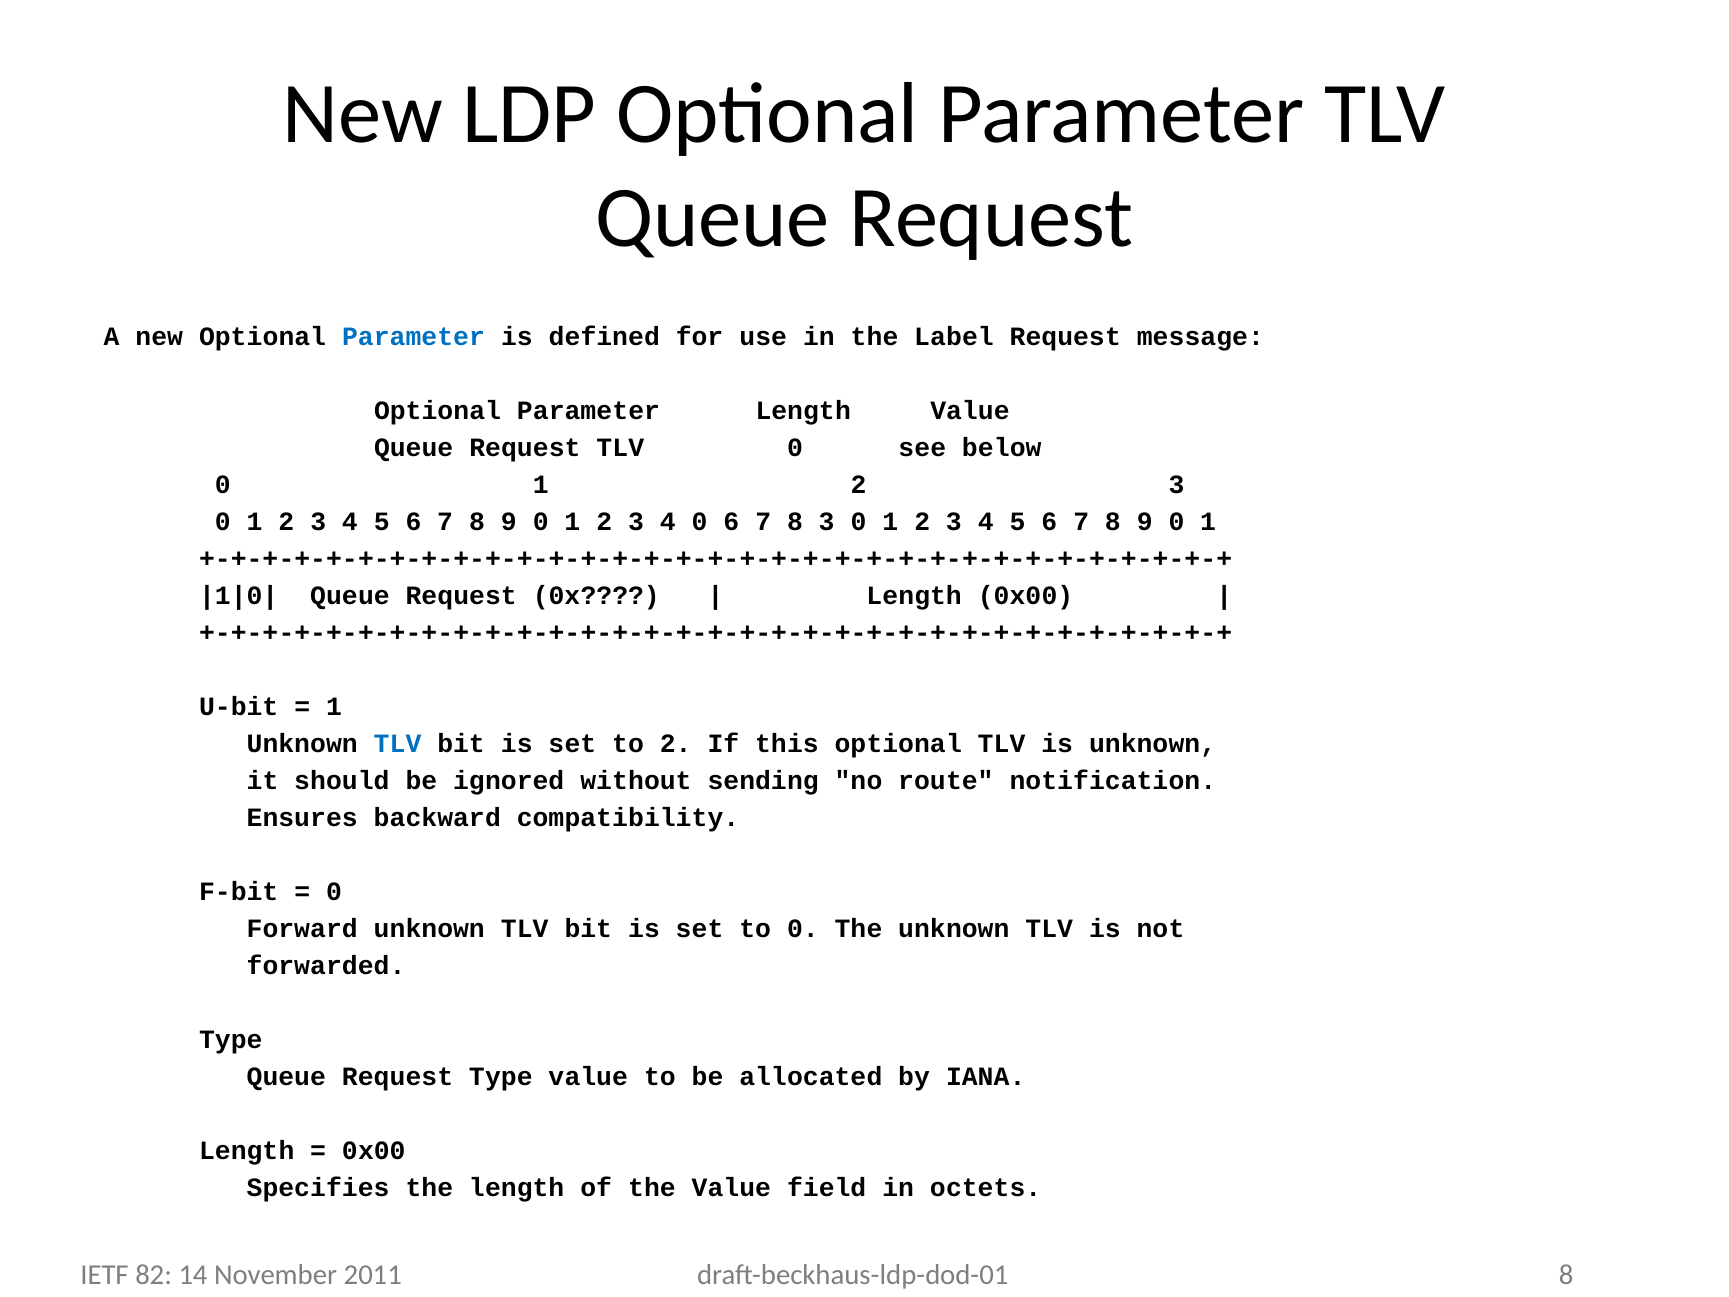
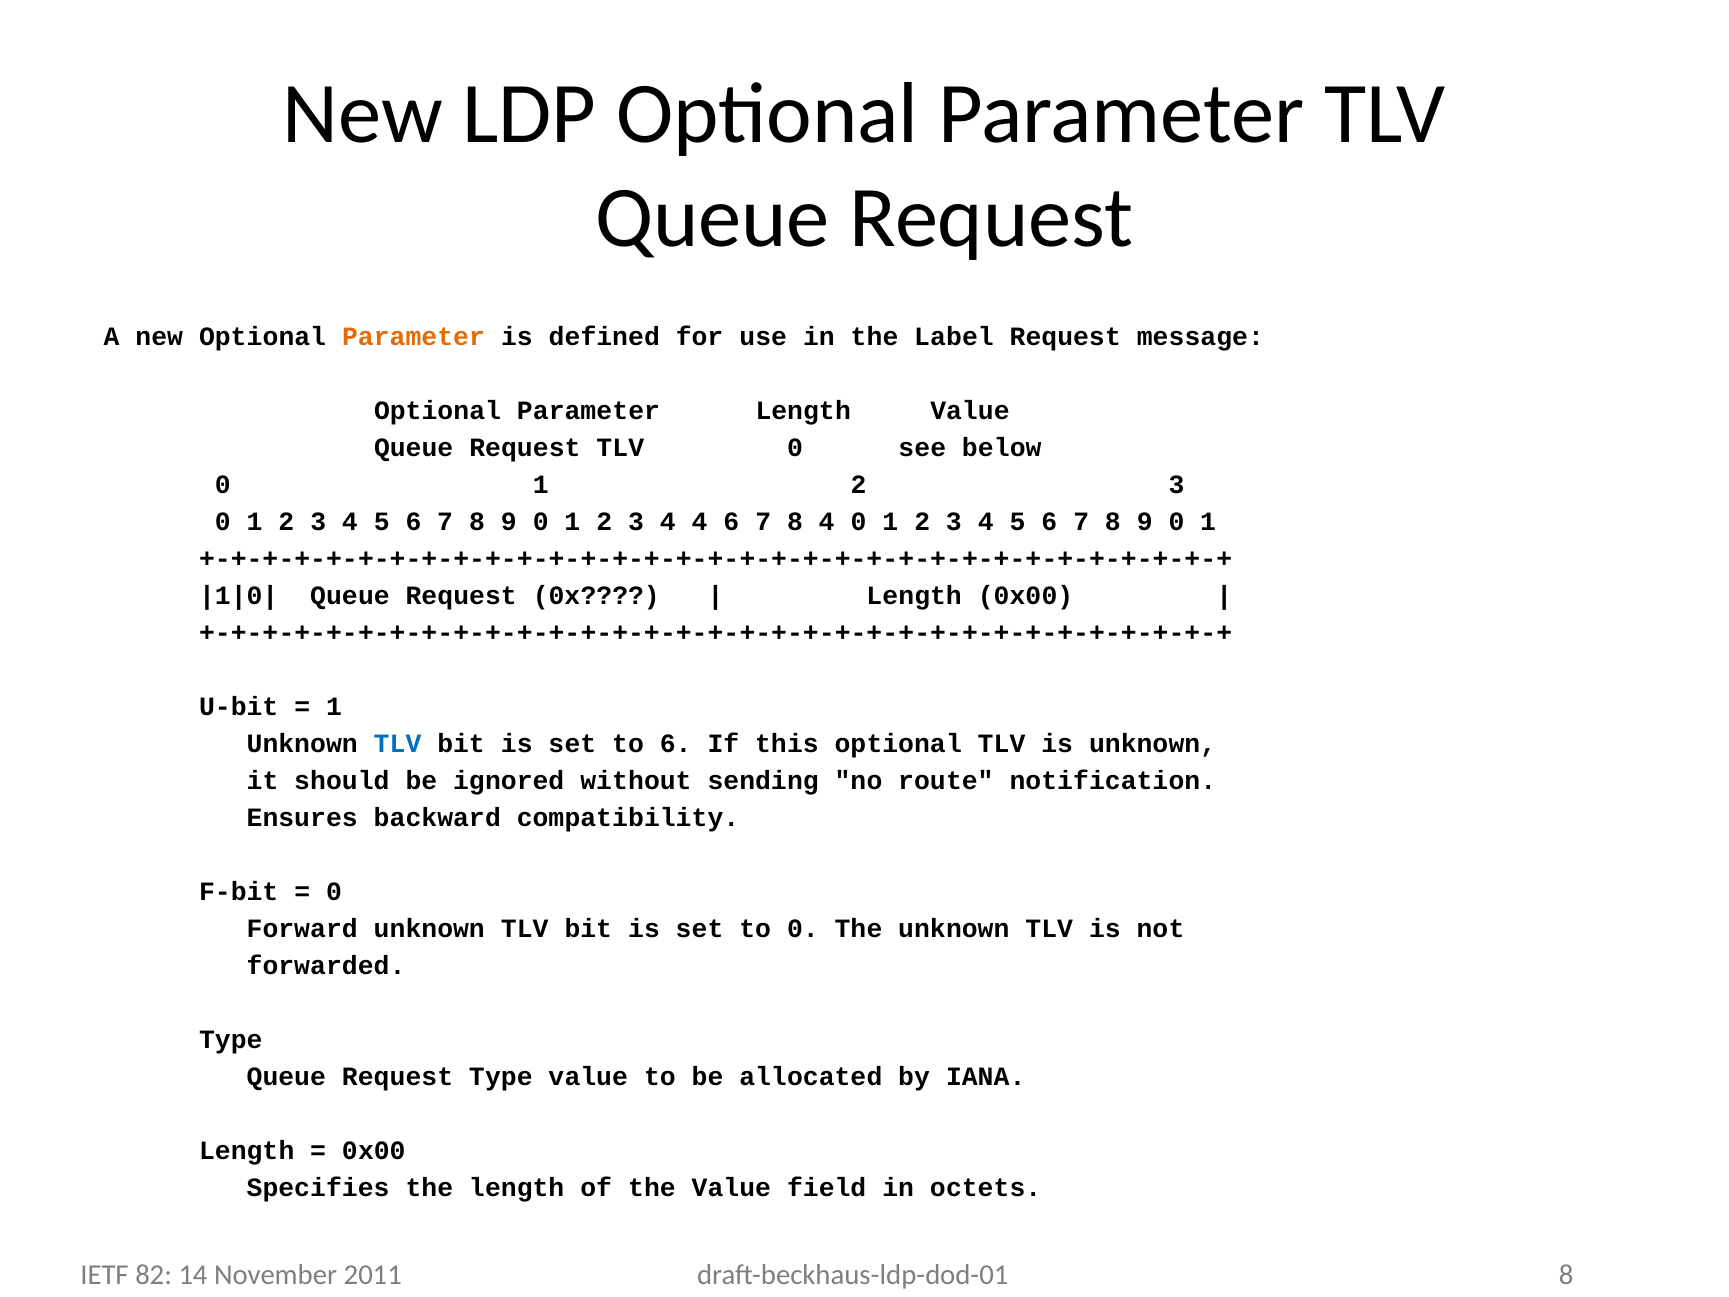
Parameter at (414, 336) colour: blue -> orange
4 0: 0 -> 4
8 3: 3 -> 4
to 2: 2 -> 6
